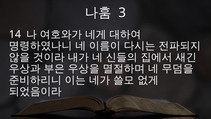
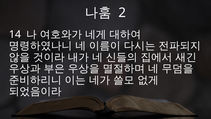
3: 3 -> 2
